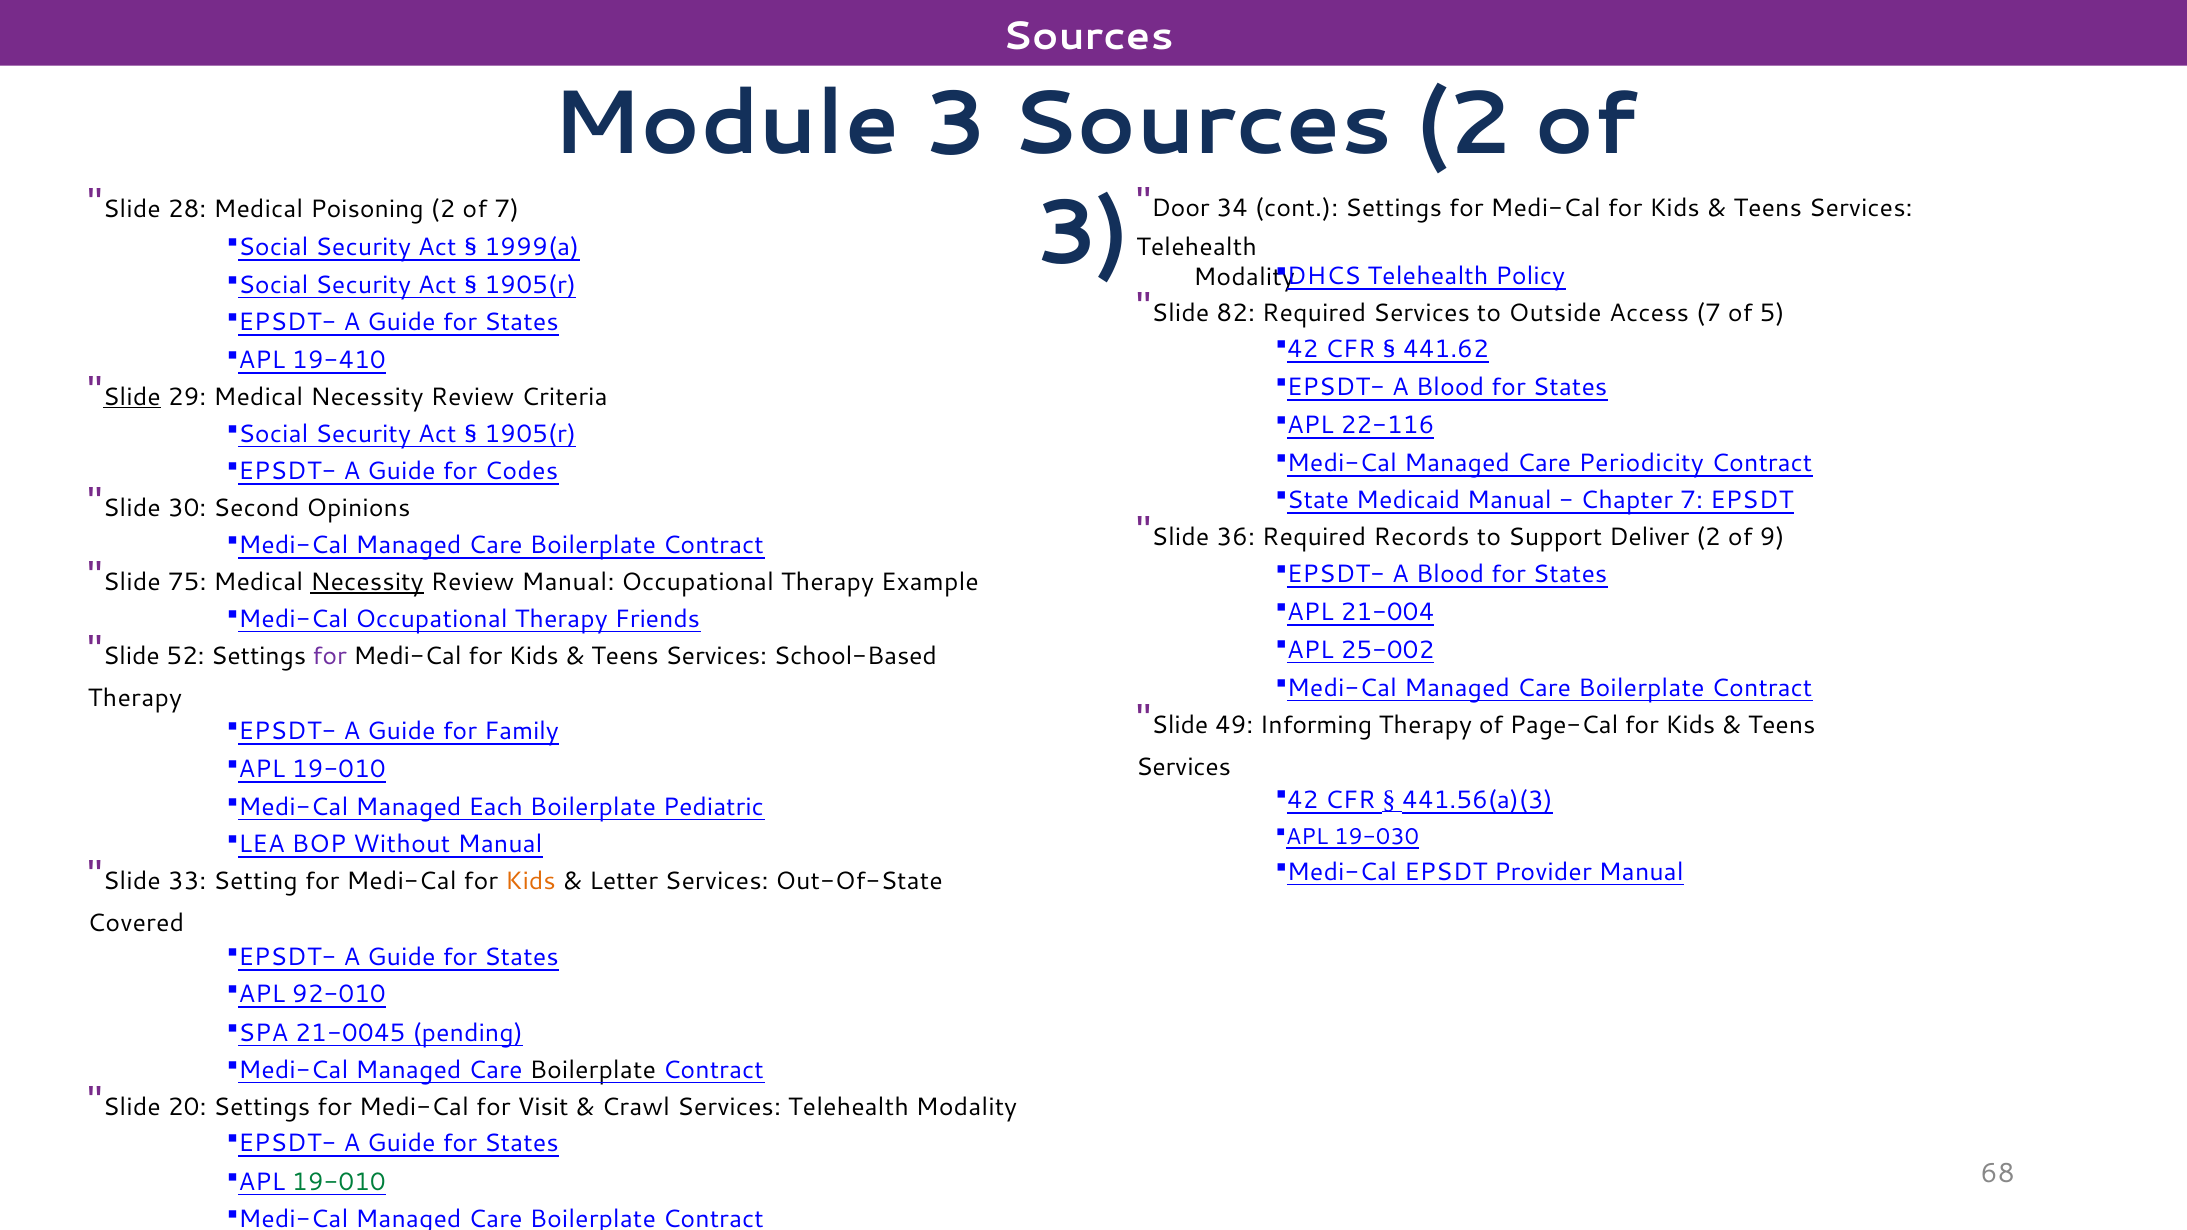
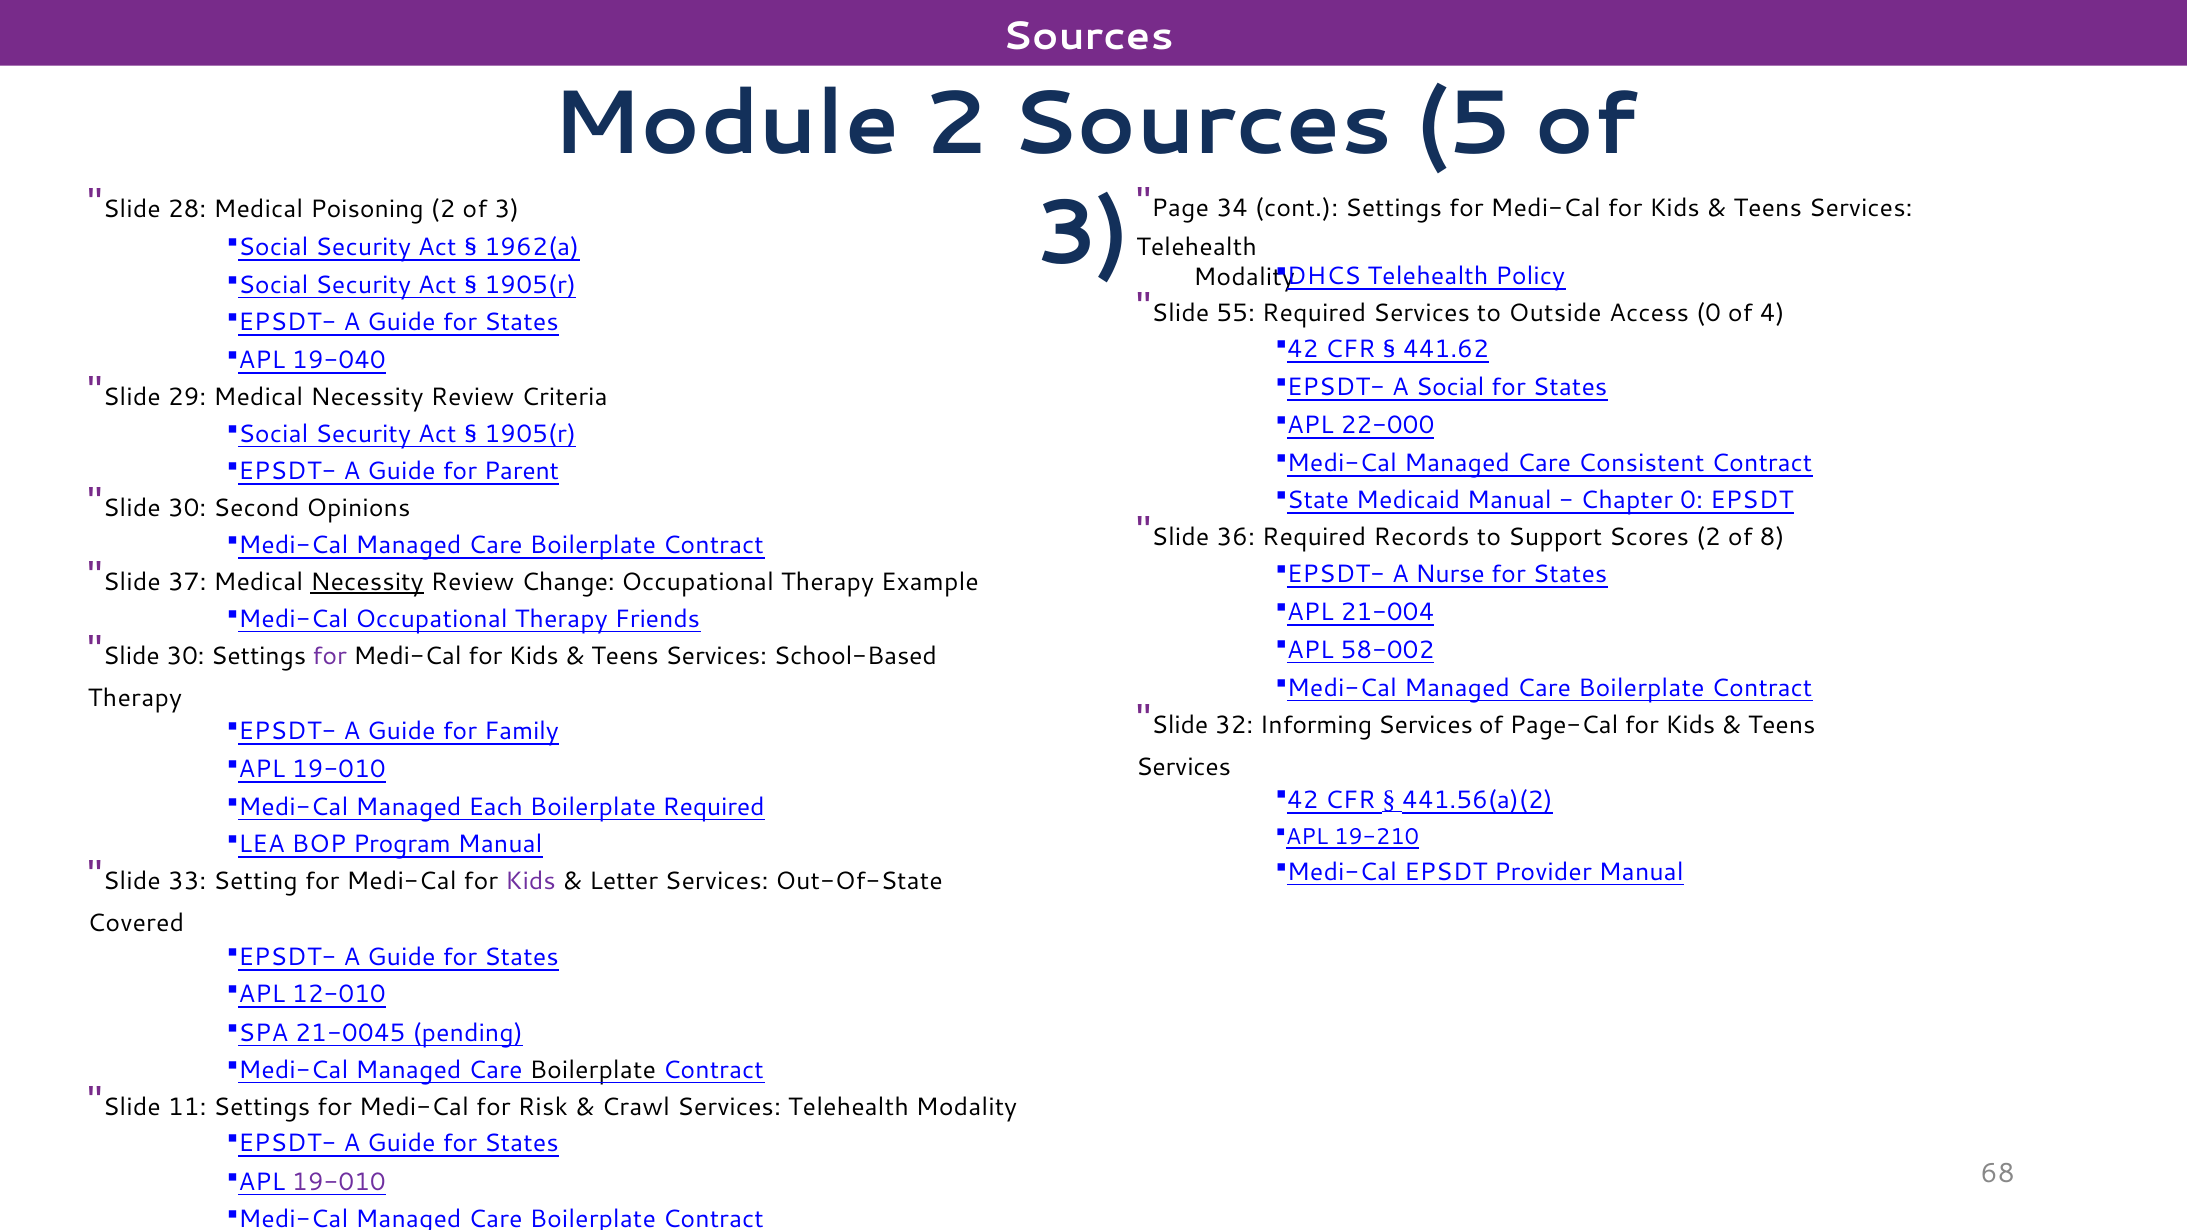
Module 3: 3 -> 2
2 at (1463, 124): 2 -> 5
2 of 7: 7 -> 3
Door: Door -> Page
1999(a: 1999(a -> 1962(a
82: 82 -> 55
Access 7: 7 -> 0
5: 5 -> 4
19-410: 19-410 -> 19-040
Slide at (132, 397) underline: present -> none
Blood at (1450, 388): Blood -> Social
22-116: 22-116 -> 22-000
Periodicity: Periodicity -> Consistent
Codes: Codes -> Parent
Chapter 7: 7 -> 0
Deliver: Deliver -> Scores
9: 9 -> 8
75: 75 -> 37
Review Manual: Manual -> Change
Blood at (1450, 574): Blood -> Nurse
52 at (186, 656): 52 -> 30
25-002: 25-002 -> 58-002
49: 49 -> 32
Informing Therapy: Therapy -> Services
441.56(a)(3: 441.56(a)(3 -> 441.56(a)(2
Boilerplate Pediatric: Pediatric -> Required
19-030: 19-030 -> 19-210
Without: Without -> Program
Kids at (531, 881) colour: orange -> purple
92-010: 92-010 -> 12-010
20: 20 -> 11
Visit: Visit -> Risk
19-010 at (339, 1182) colour: green -> purple
